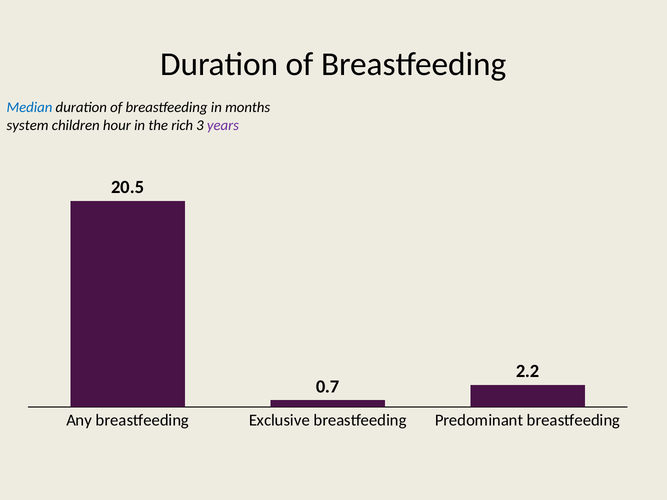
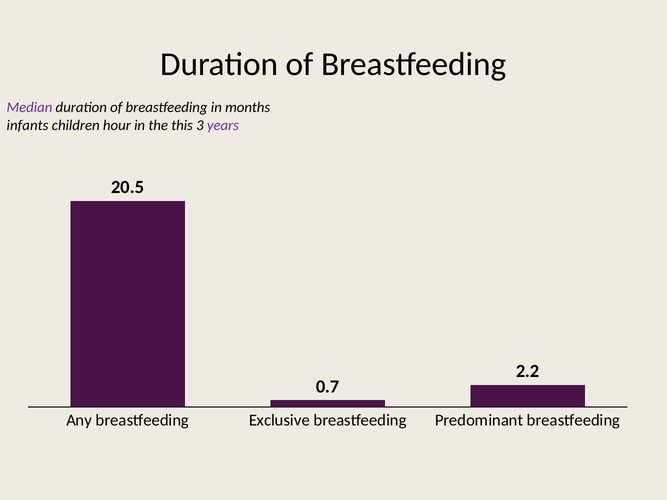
Median colour: blue -> purple
system: system -> infants
rich: rich -> this
